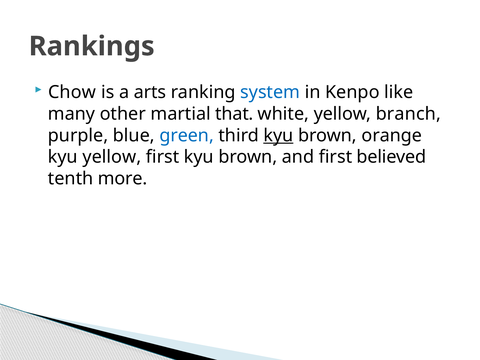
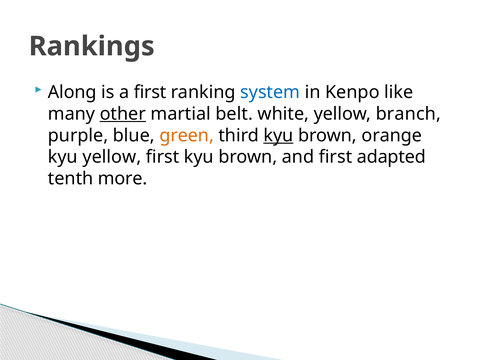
Chow: Chow -> Along
a arts: arts -> first
other underline: none -> present
that: that -> belt
green colour: blue -> orange
believed: believed -> adapted
